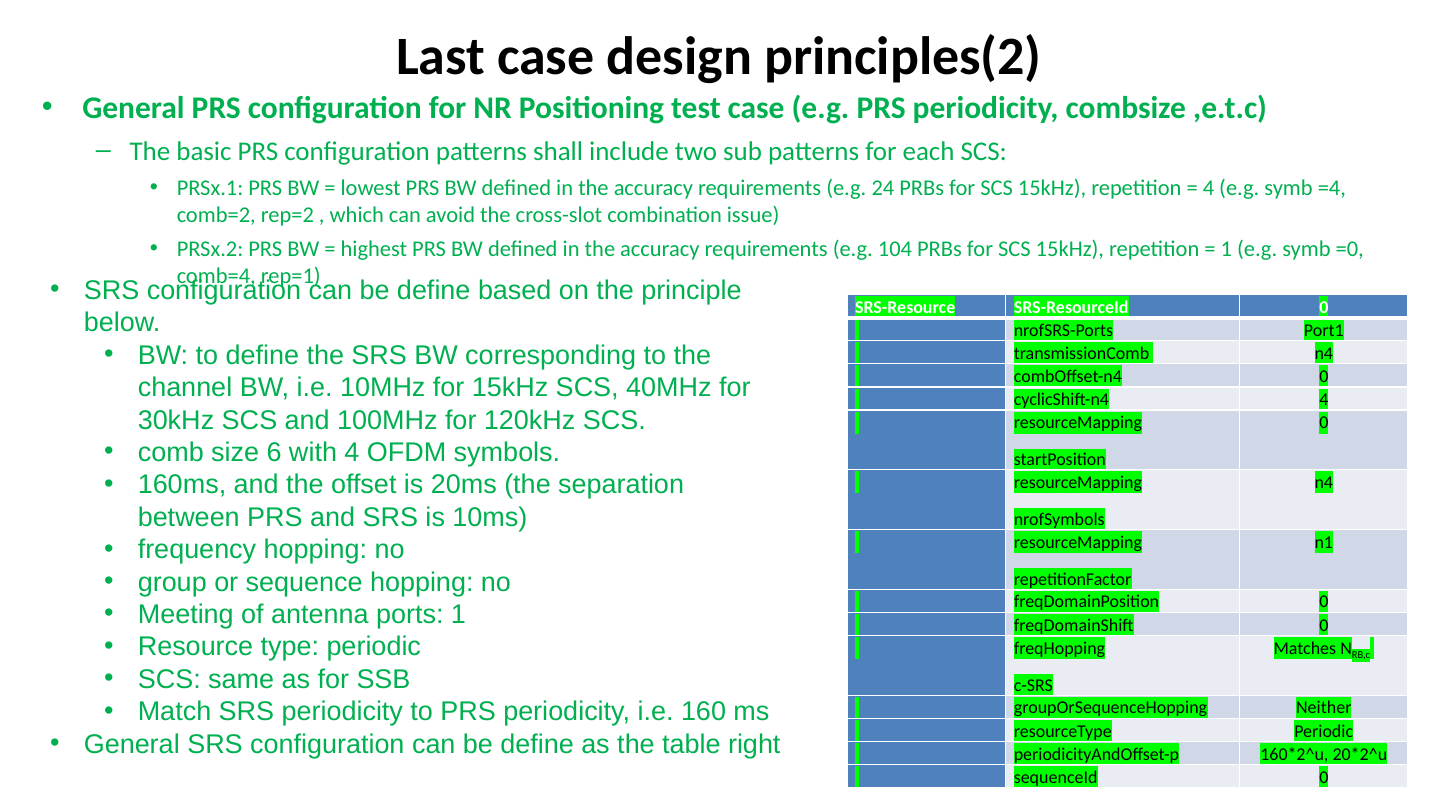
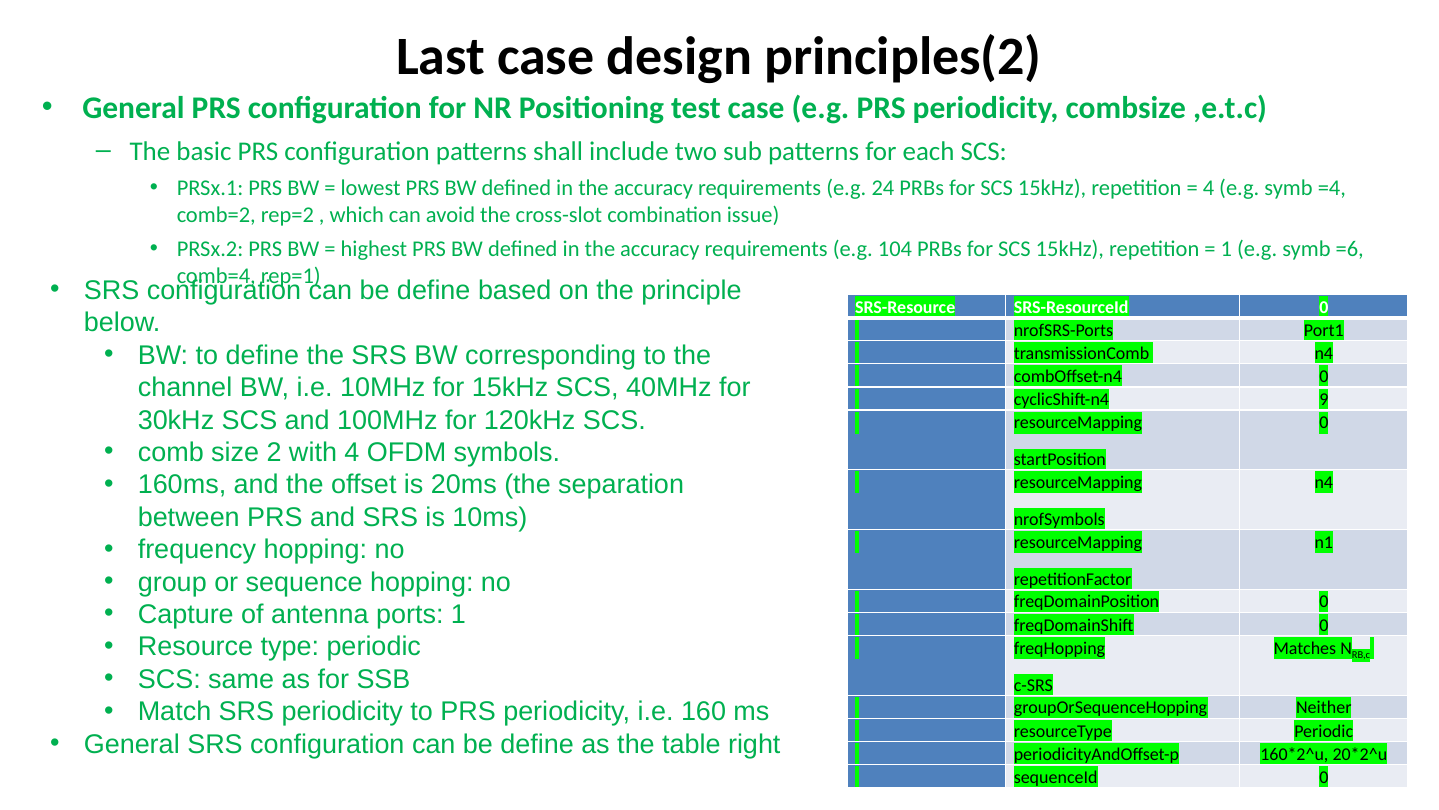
=0: =0 -> =6
cyclicShift-n4 4: 4 -> 9
6: 6 -> 2
Meeting: Meeting -> Capture
